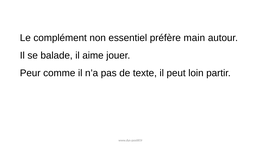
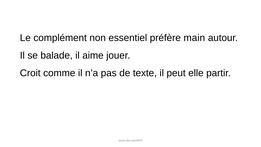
Peur: Peur -> Croit
loin: loin -> elle
